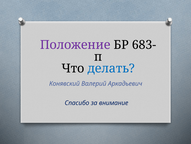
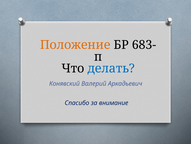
Положение colour: purple -> orange
